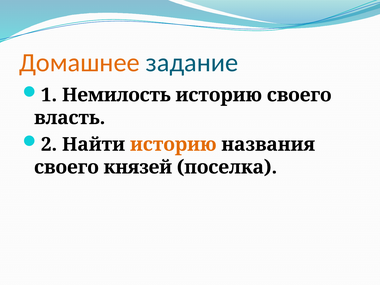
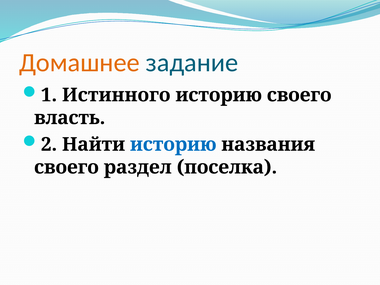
Немилость: Немилость -> Истинного
историю at (173, 144) colour: orange -> blue
князей: князей -> раздел
